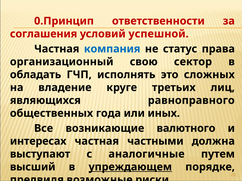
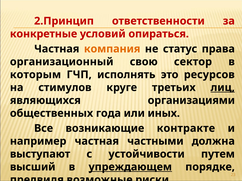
0.Принцип: 0.Принцип -> 2.Принцип
соглашения: соглашения -> конкретные
успешной: успешной -> опираться
компания colour: blue -> orange
обладать: обладать -> которым
сложных: сложных -> ресурсов
владение: владение -> стимулов
лиц underline: none -> present
равноправного: равноправного -> организациями
валютного: валютного -> контракте
интересах: интересах -> например
аналогичные: аналогичные -> устойчивости
